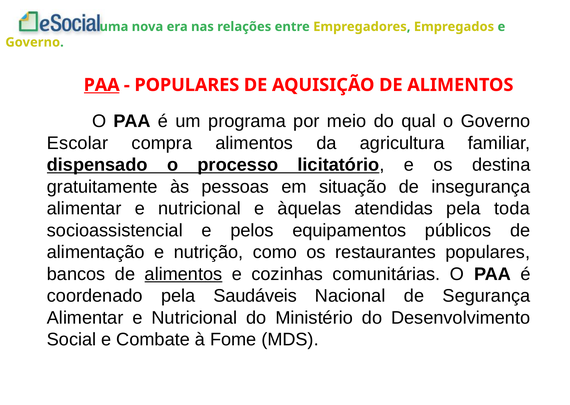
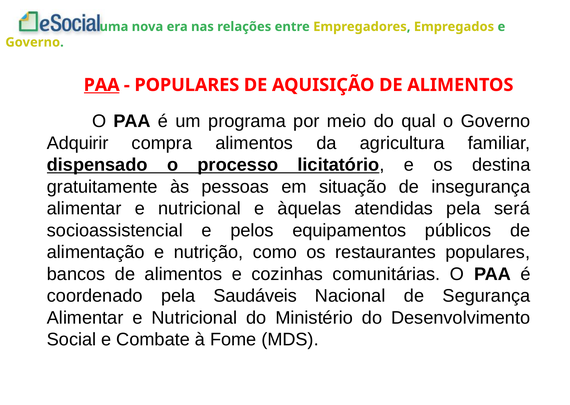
Escolar: Escolar -> Adquirir
toda: toda -> será
alimentos at (183, 274) underline: present -> none
